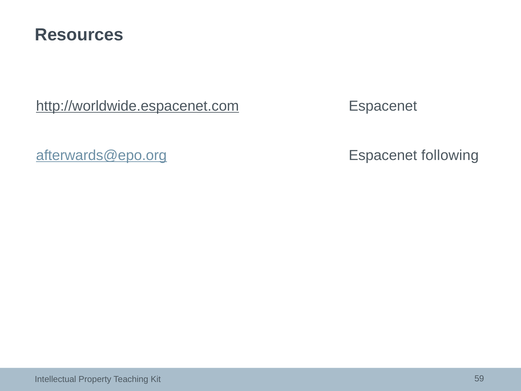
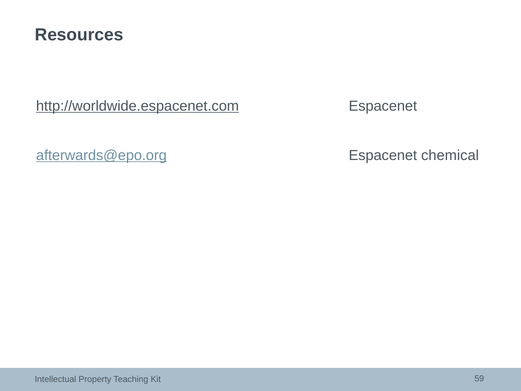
following: following -> chemical
